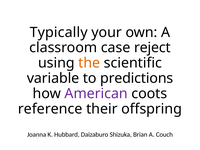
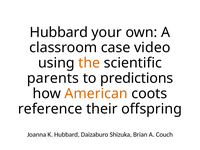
Typically at (59, 32): Typically -> Hubbard
reject: reject -> video
variable: variable -> parents
American colour: purple -> orange
